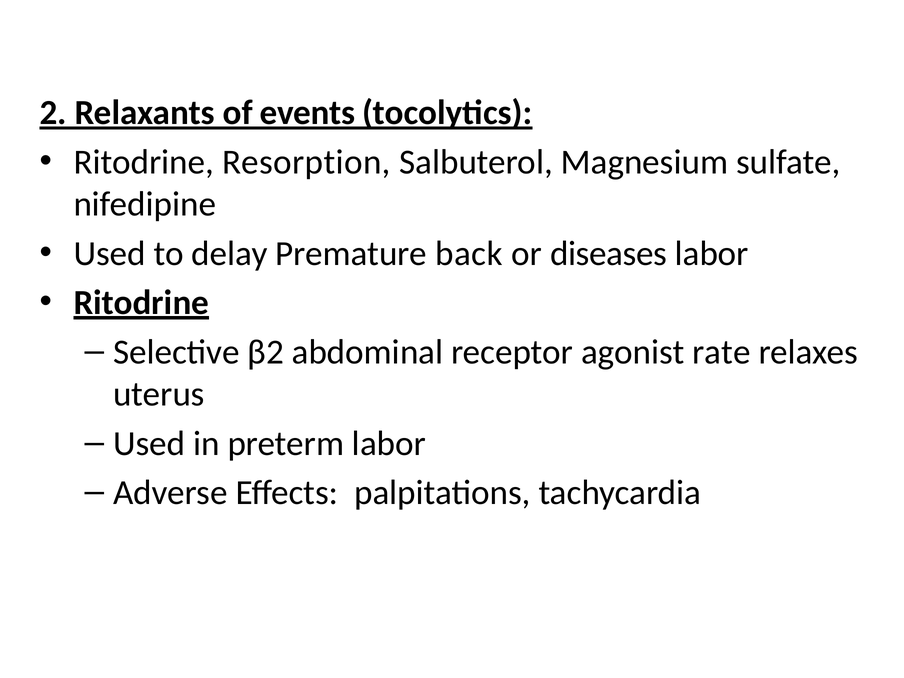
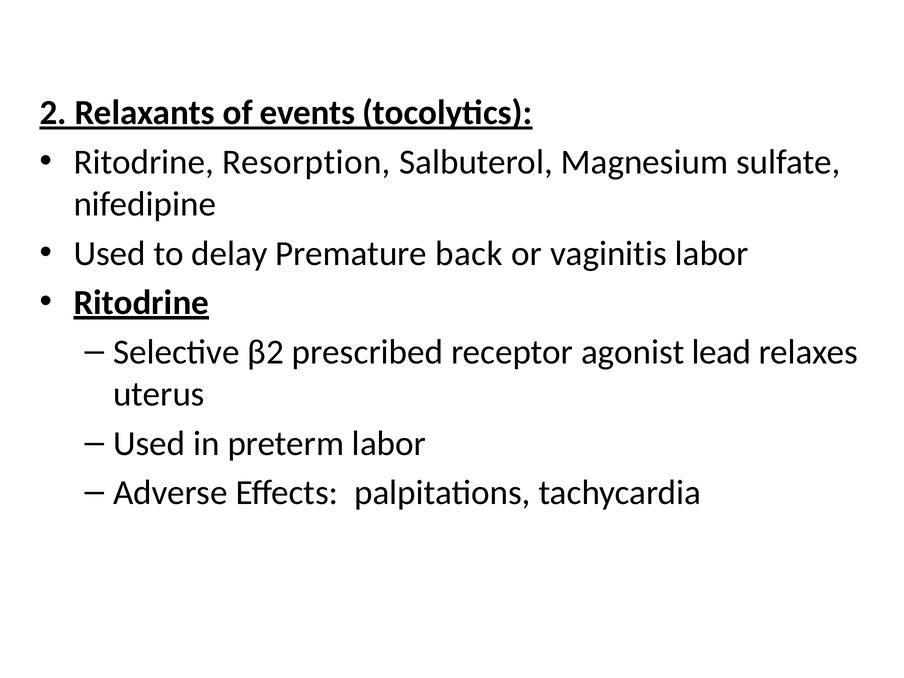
diseases: diseases -> vaginitis
abdominal: abdominal -> prescribed
rate: rate -> lead
